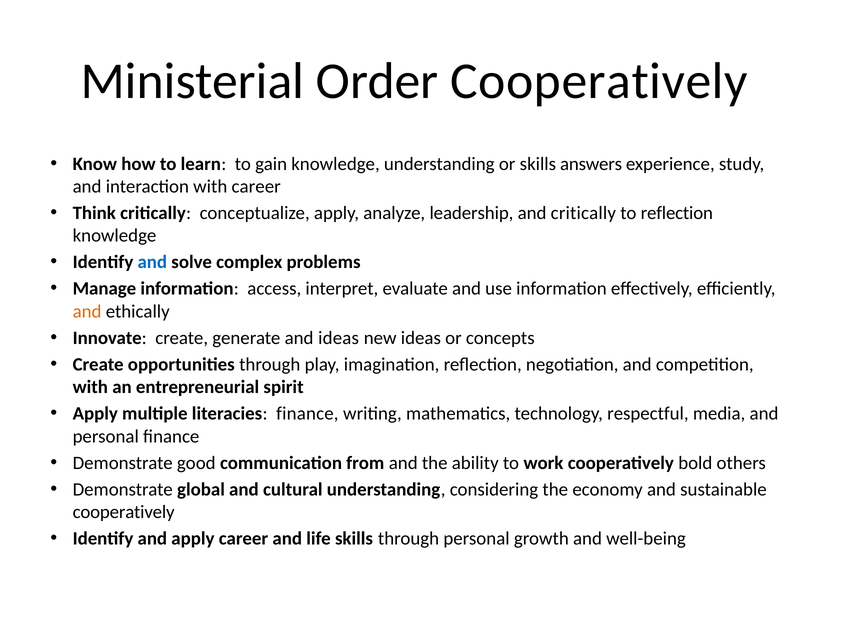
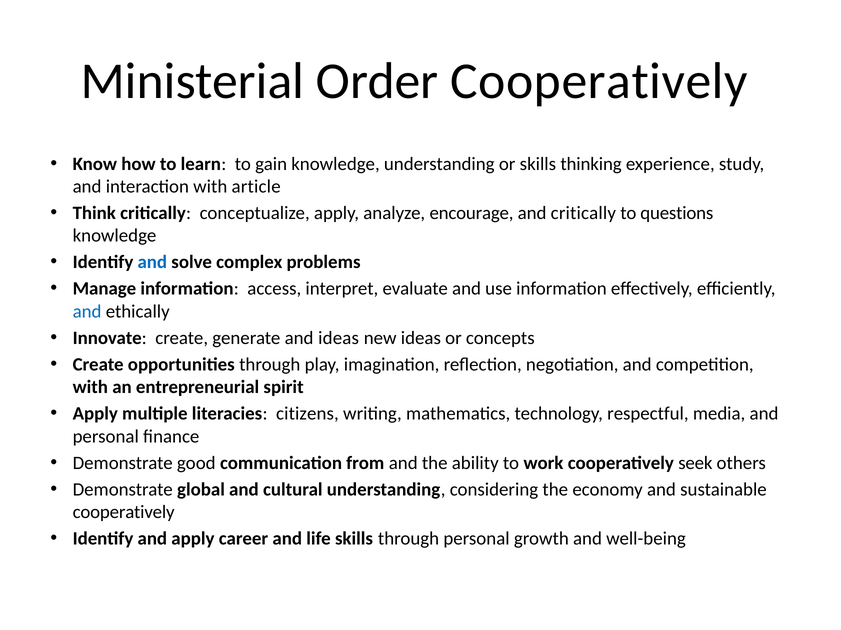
answers: answers -> thinking
with career: career -> article
leadership: leadership -> encourage
to reflection: reflection -> questions
and at (87, 312) colour: orange -> blue
literacies finance: finance -> citizens
bold: bold -> seek
